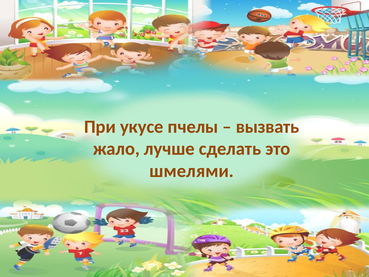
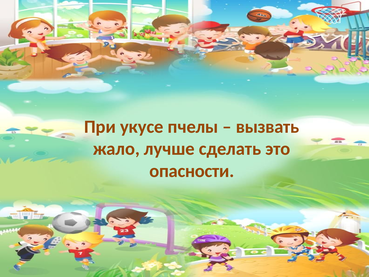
шмелями: шмелями -> опасности
